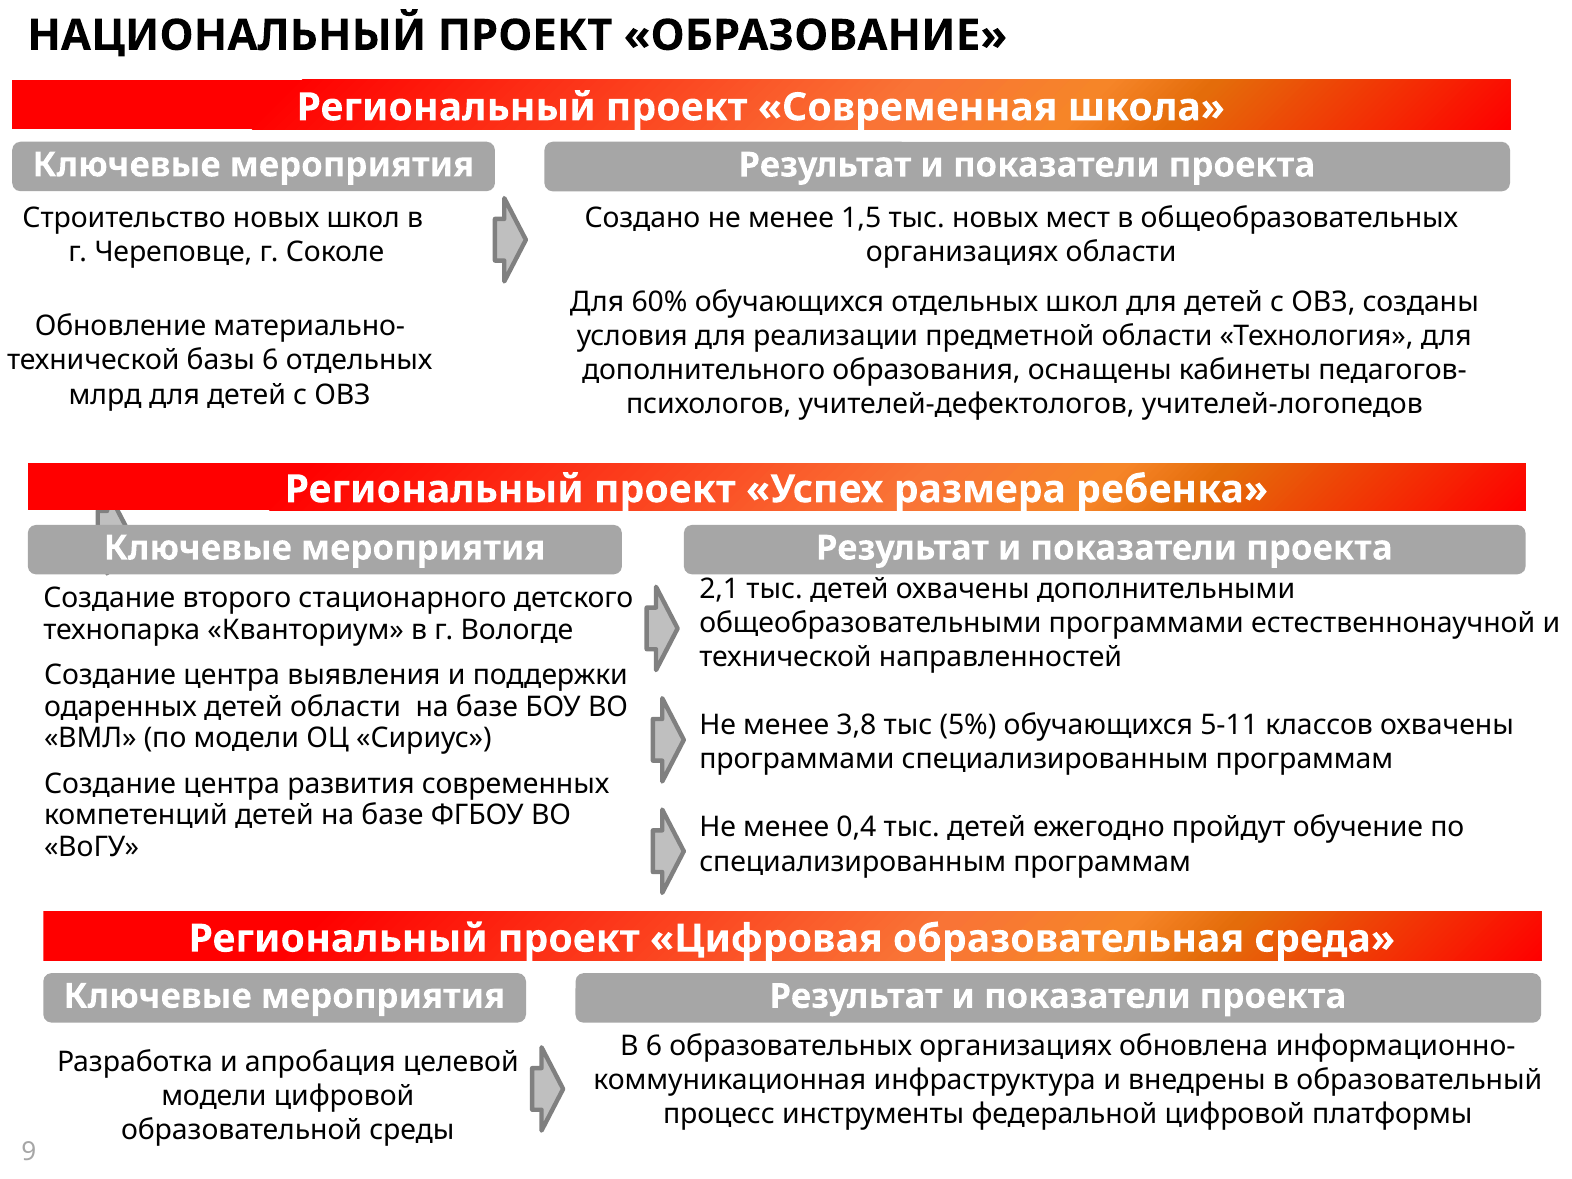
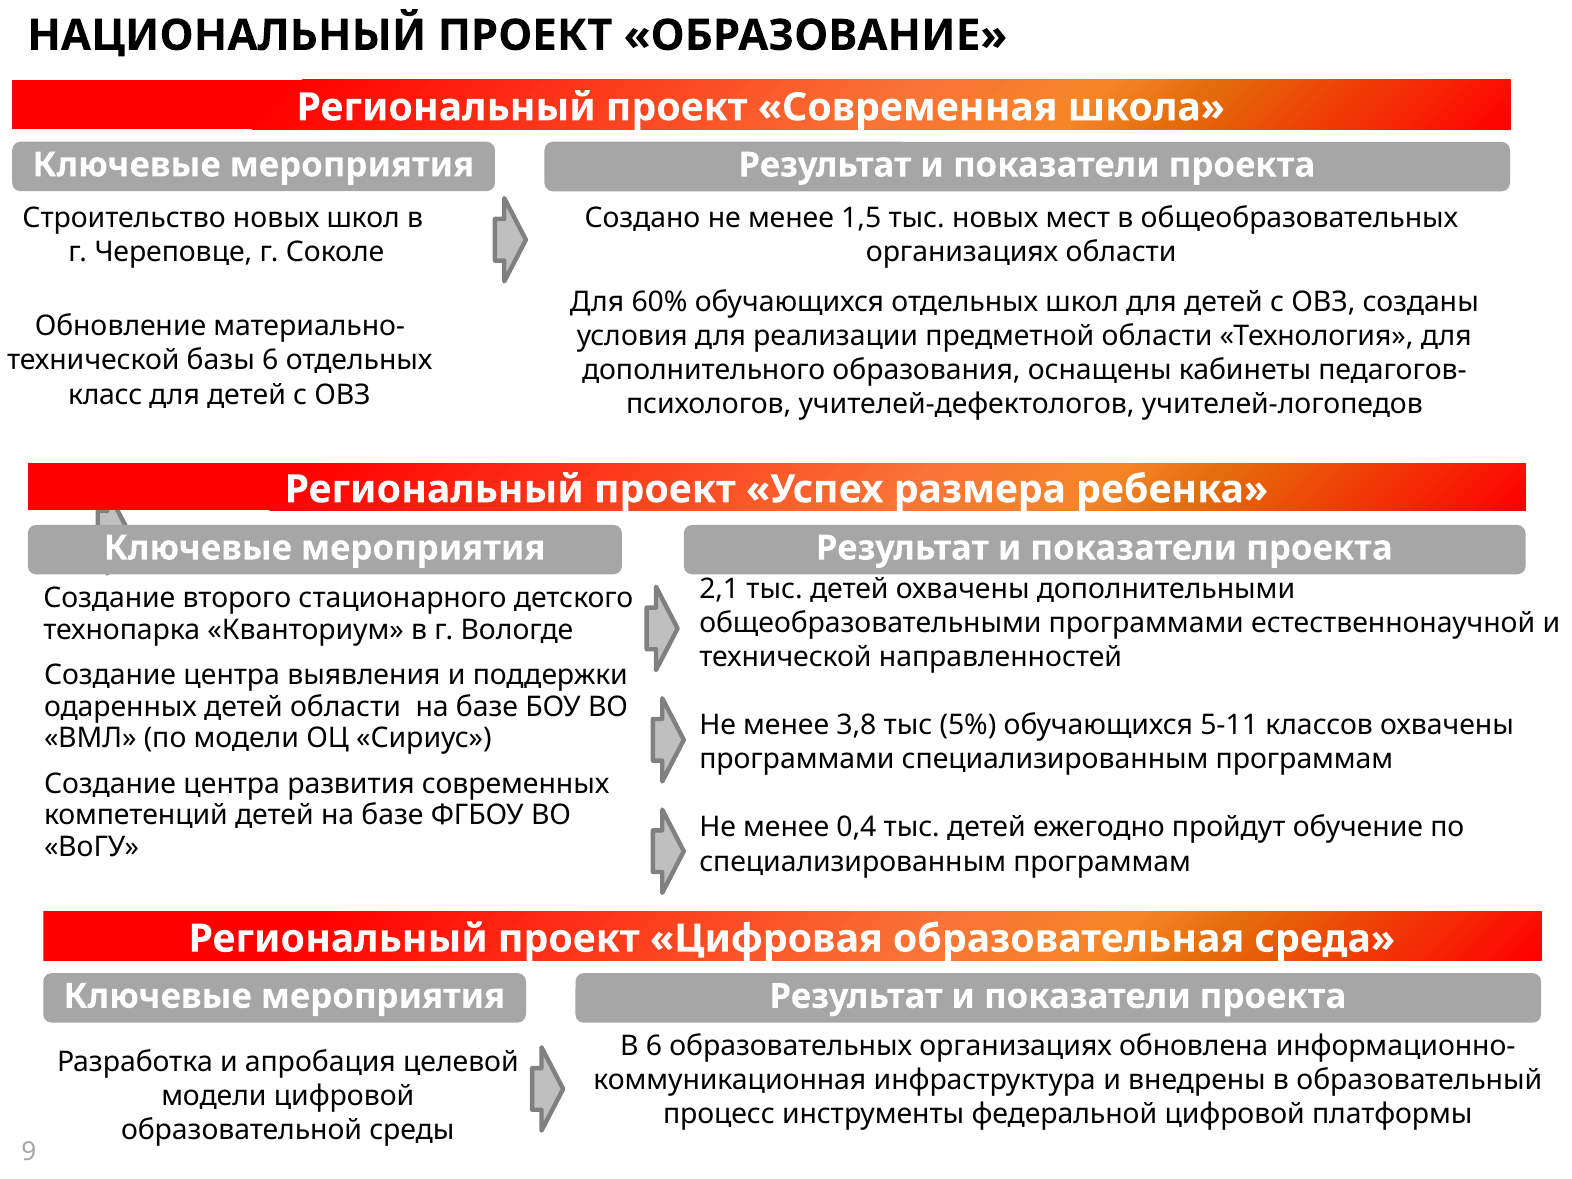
млрд: млрд -> класс
